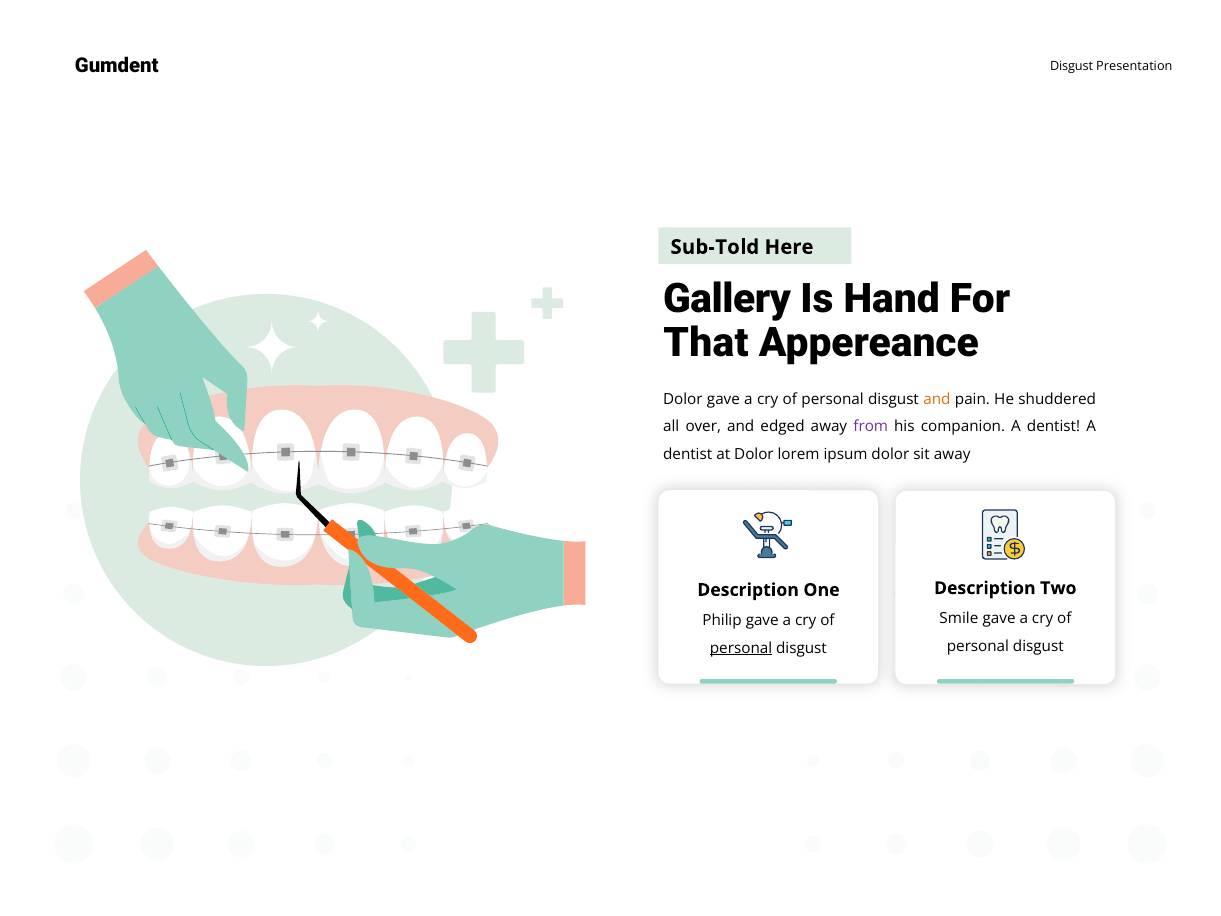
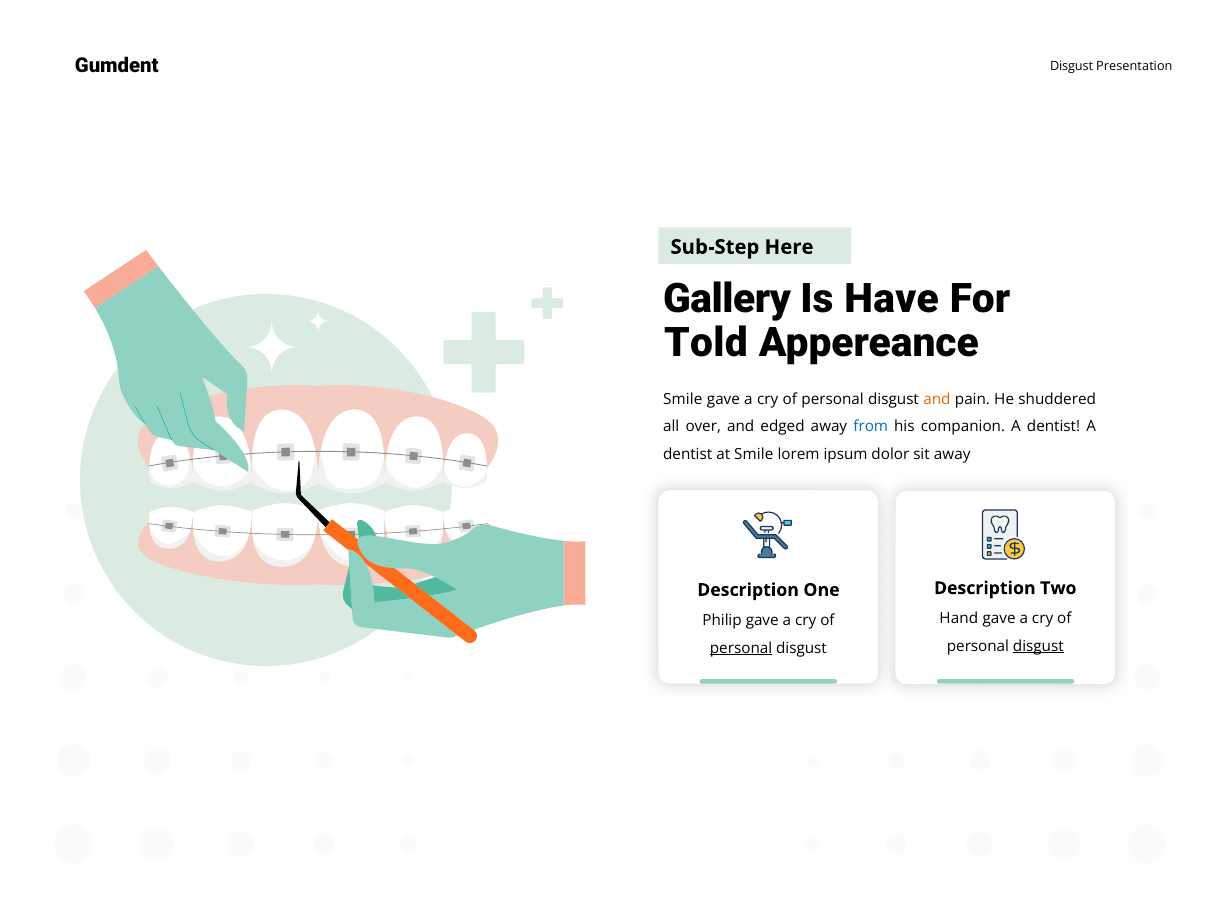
Sub-Told: Sub-Told -> Sub-Step
Hand: Hand -> Have
That: That -> Told
Dolor at (683, 399): Dolor -> Smile
from colour: purple -> blue
at Dolor: Dolor -> Smile
Smile: Smile -> Hand
disgust at (1038, 646) underline: none -> present
